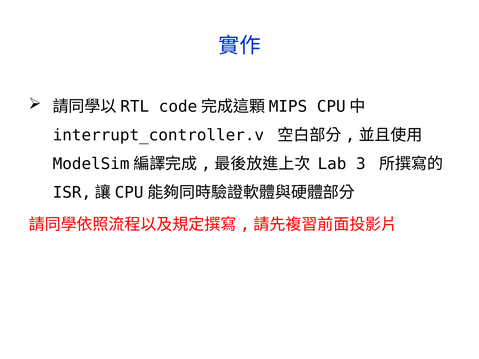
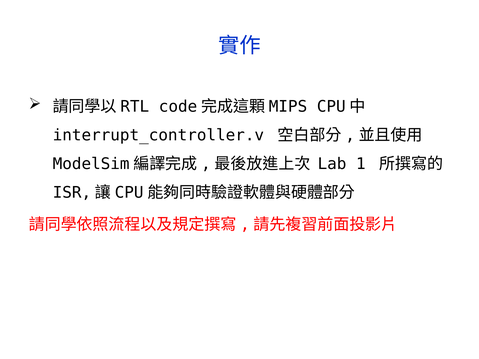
3: 3 -> 1
